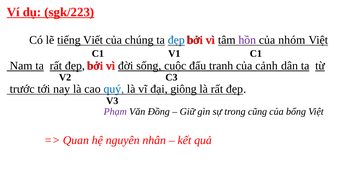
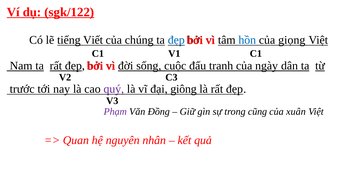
sgk/223: sgk/223 -> sgk/122
hồn colour: purple -> blue
nhóm: nhóm -> giọng
cảnh: cảnh -> ngày
quý colour: blue -> purple
bổng: bổng -> xuân
